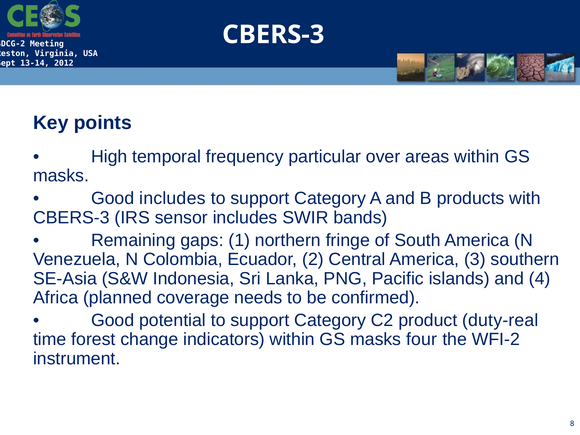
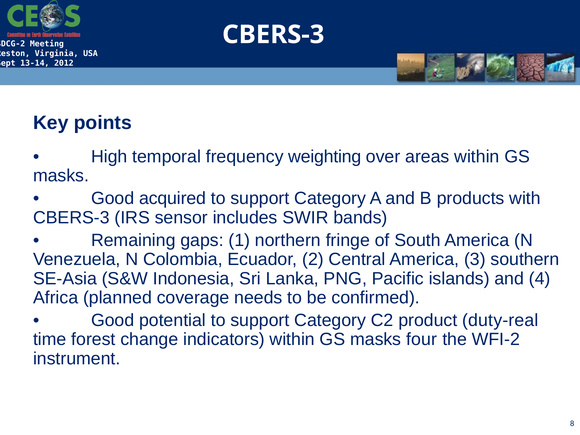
particular: particular -> weighting
Good includes: includes -> acquired
